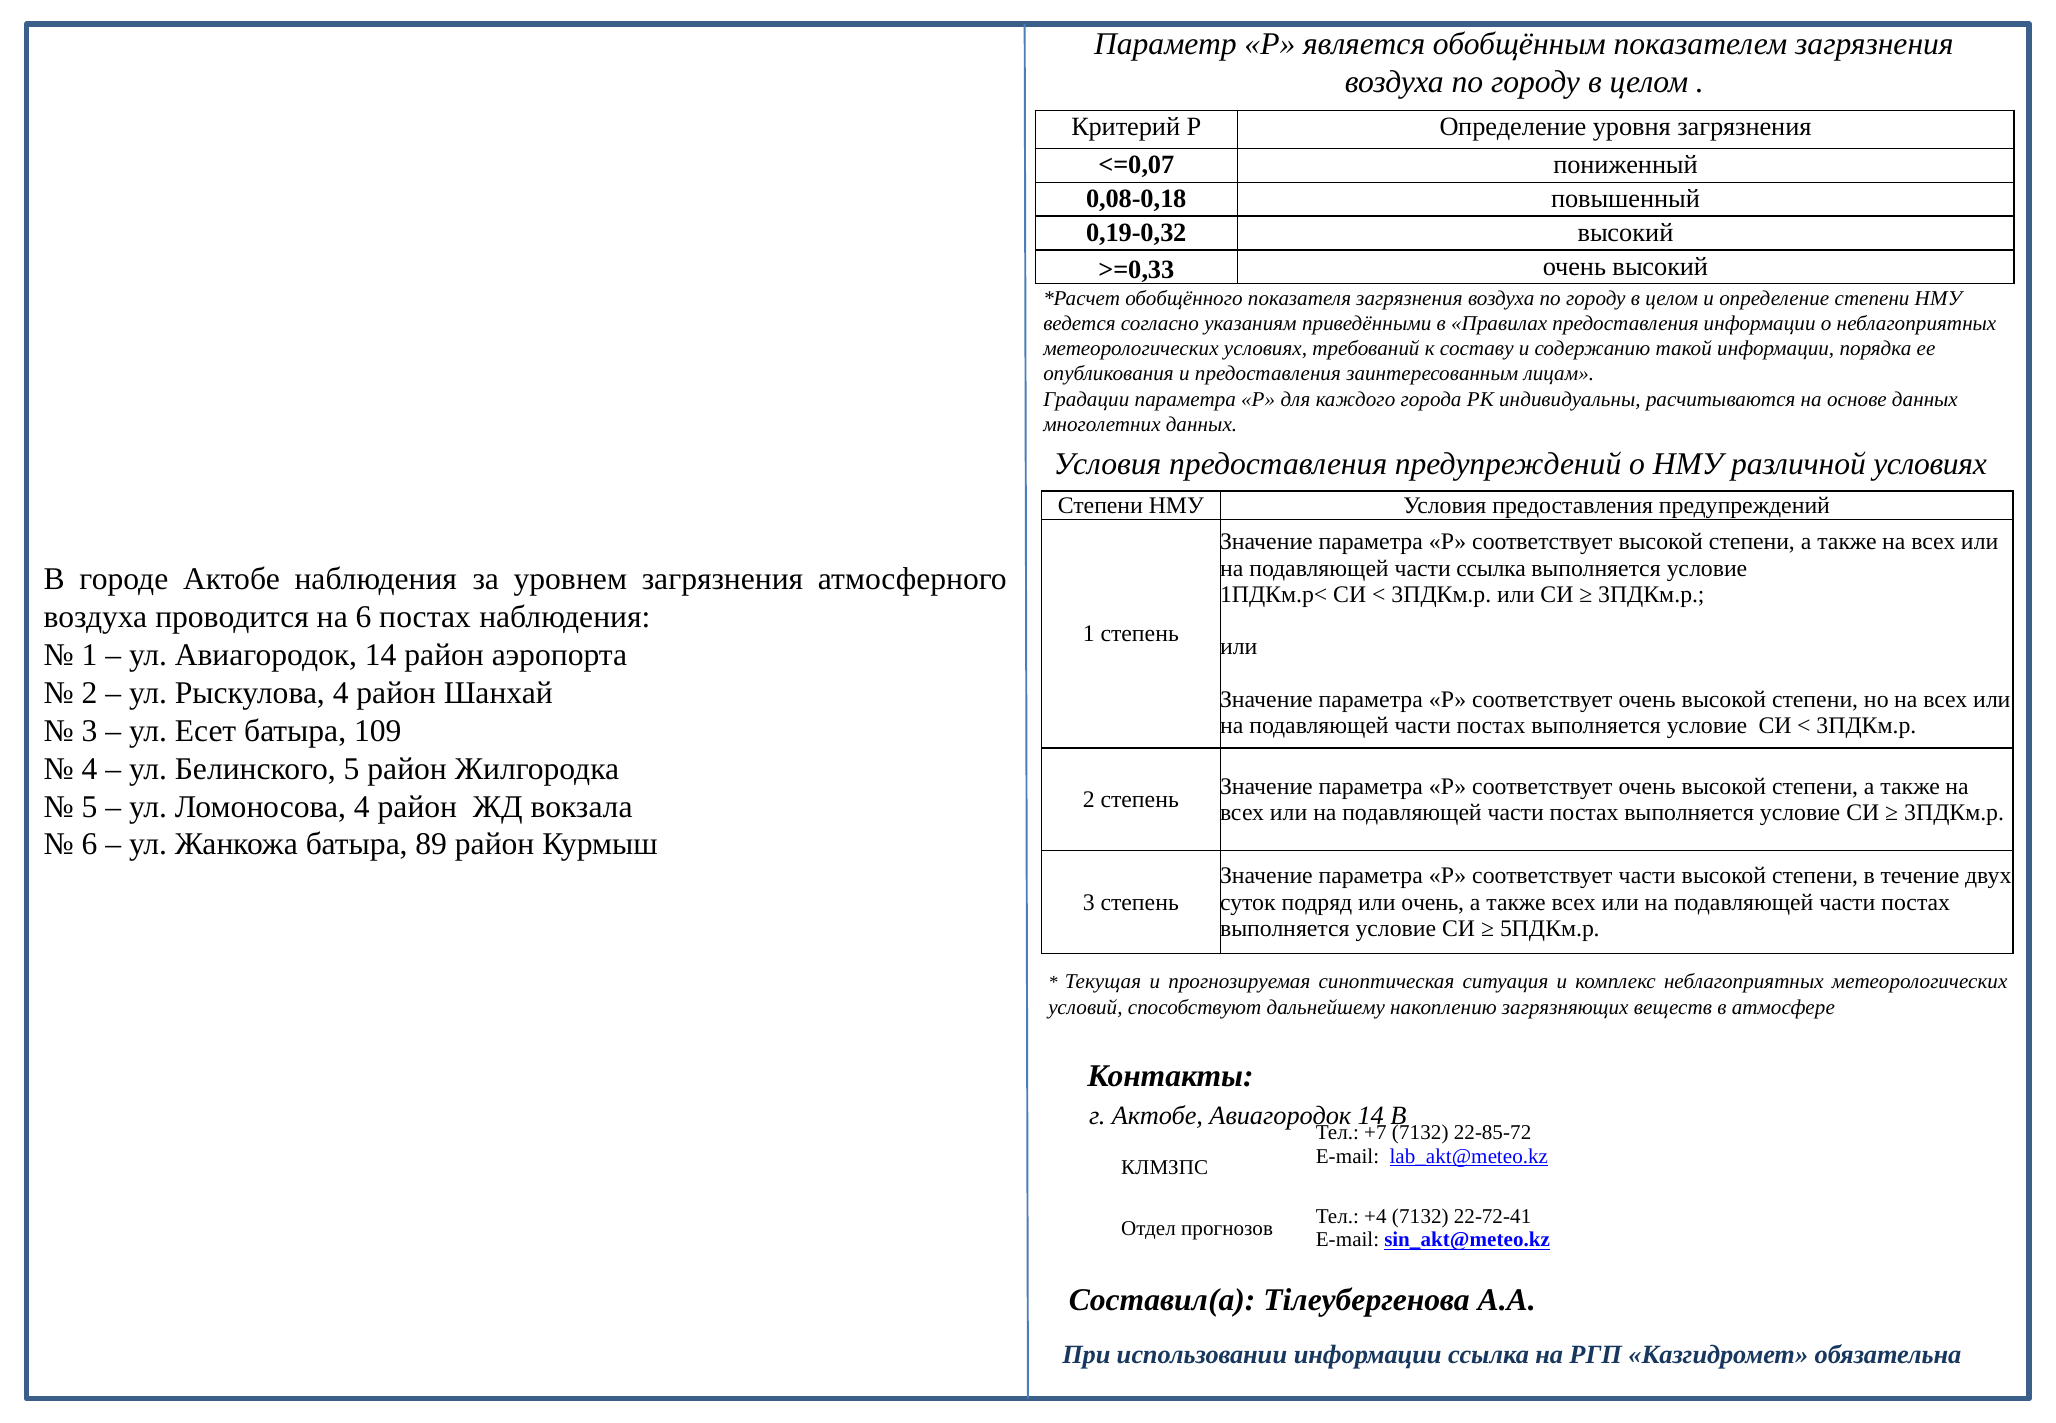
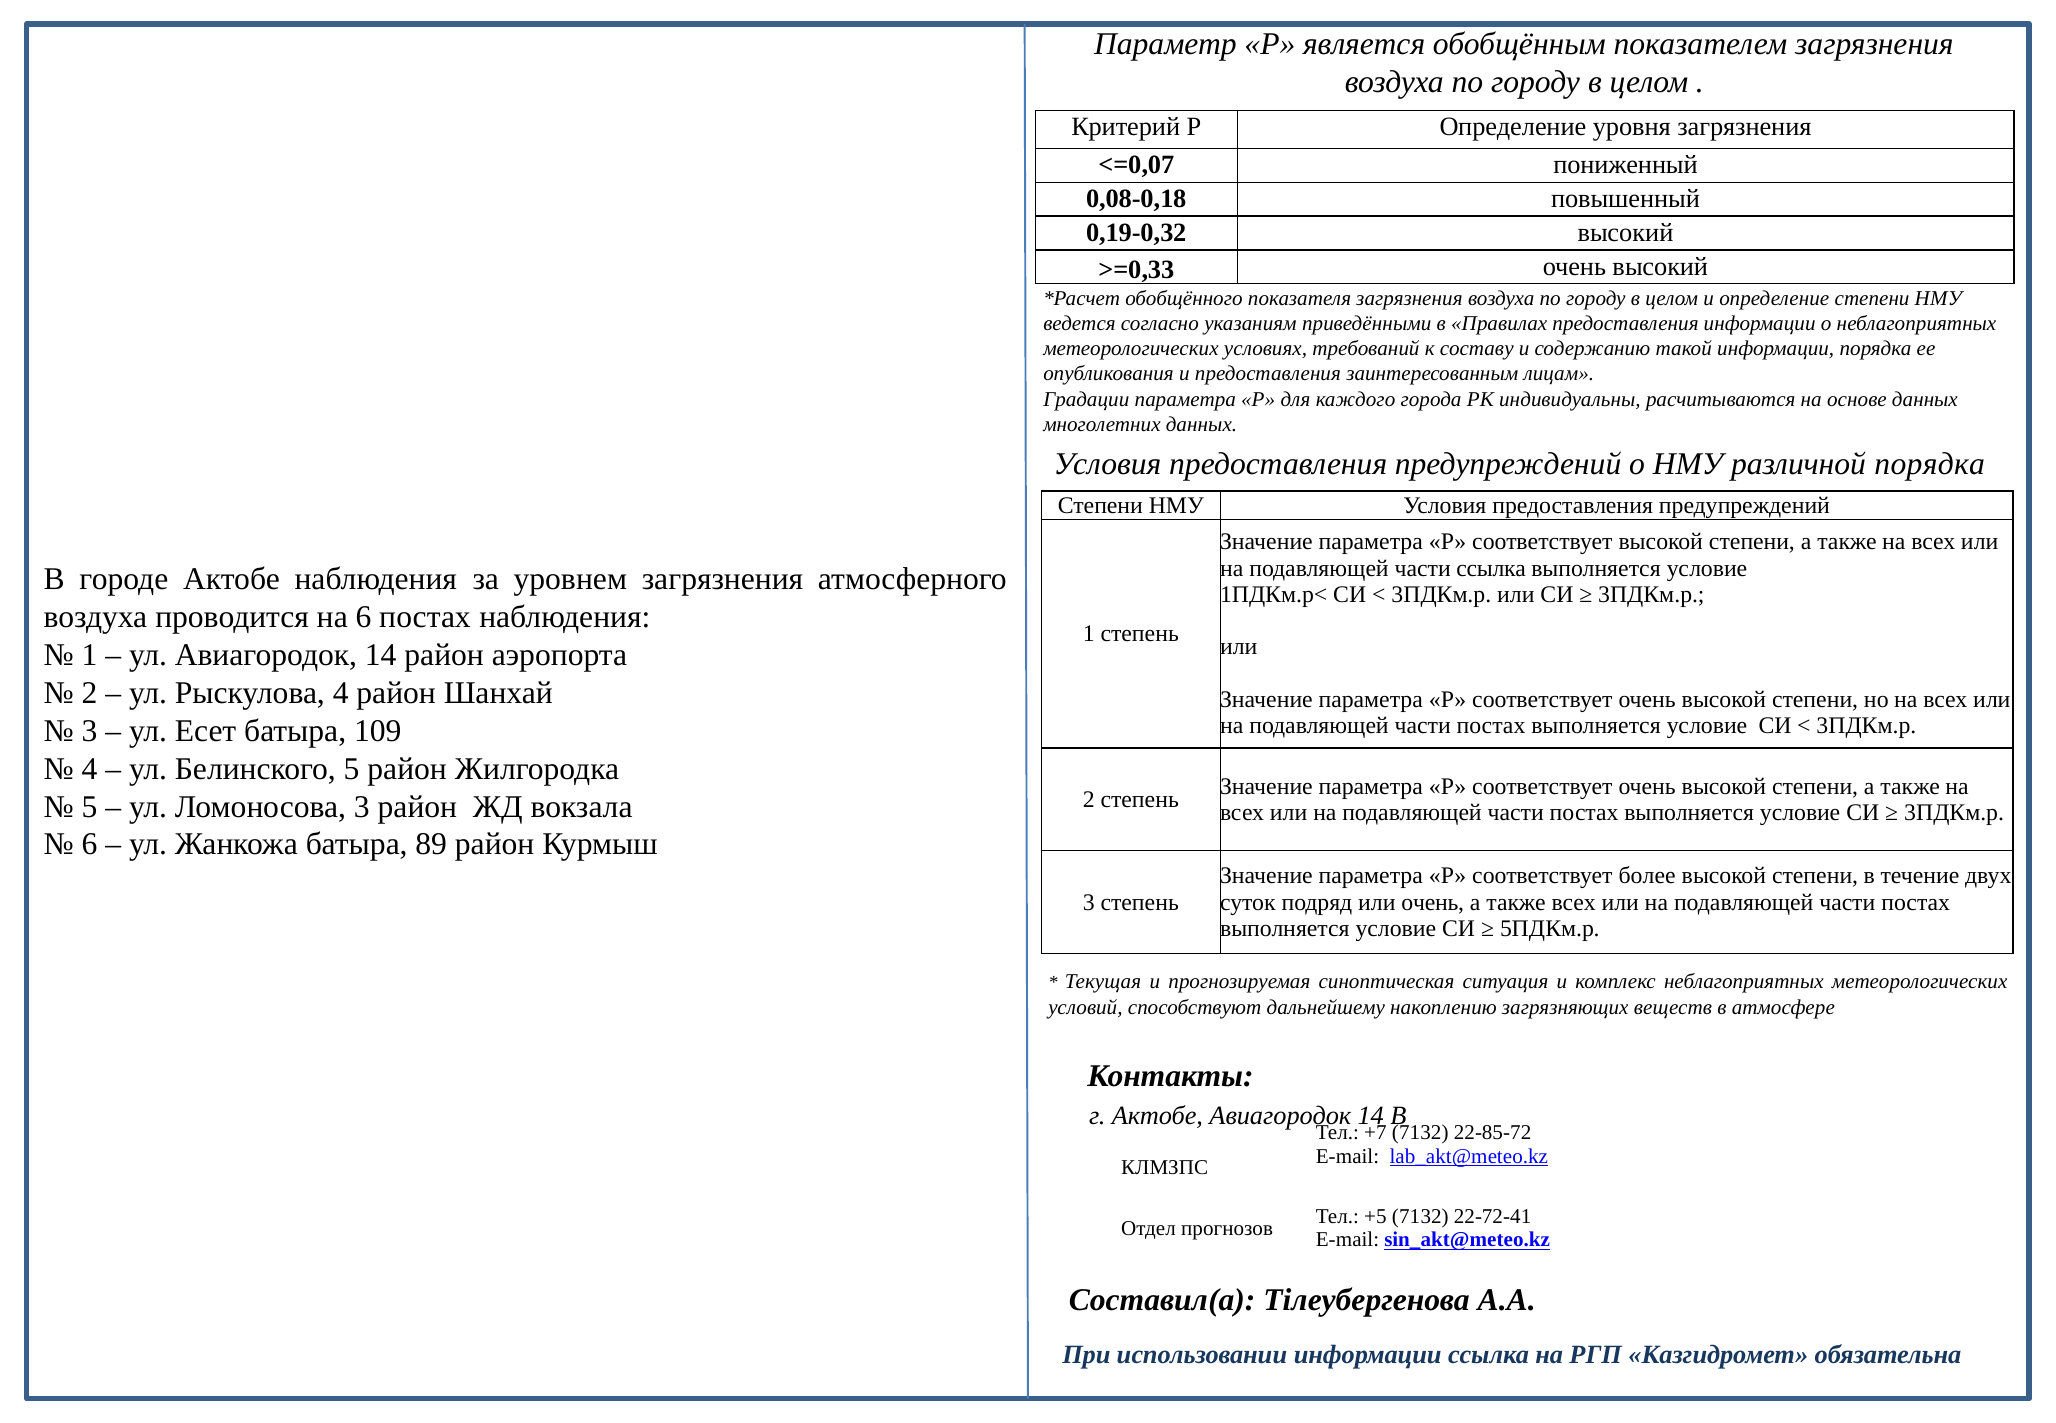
различной условиях: условиях -> порядка
Ломоносова 4: 4 -> 3
соответствует части: части -> более
+4: +4 -> +5
